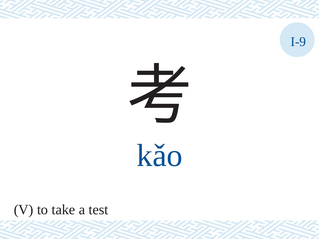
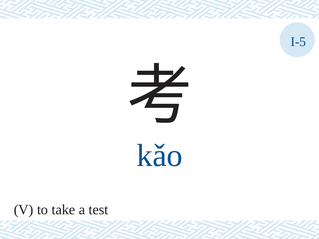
I-9: I-9 -> I-5
